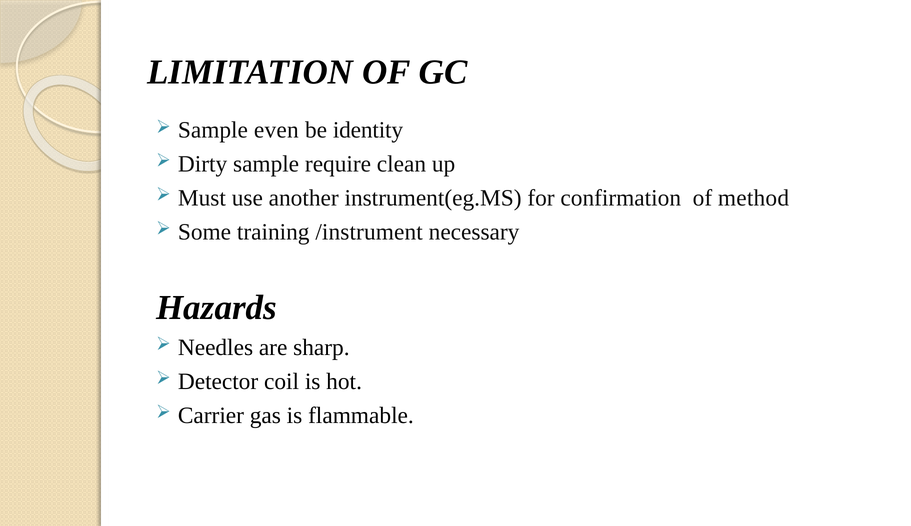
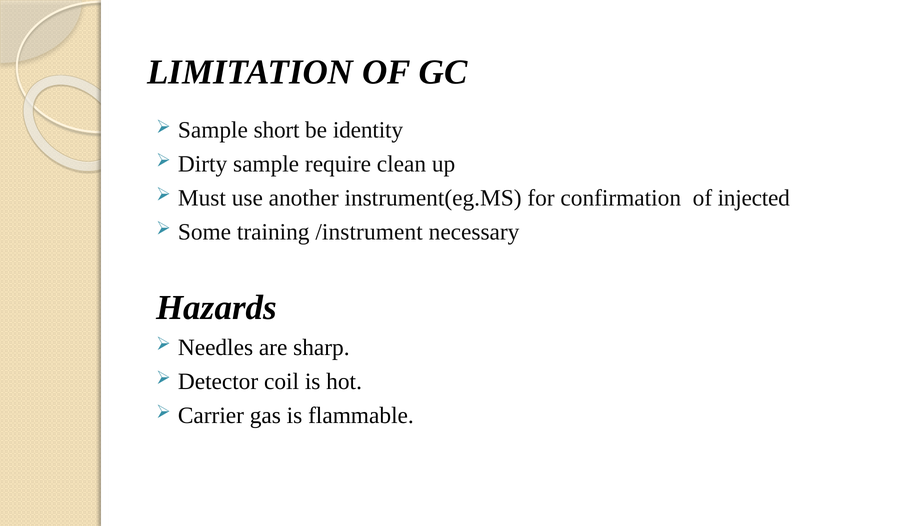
even: even -> short
method: method -> injected
